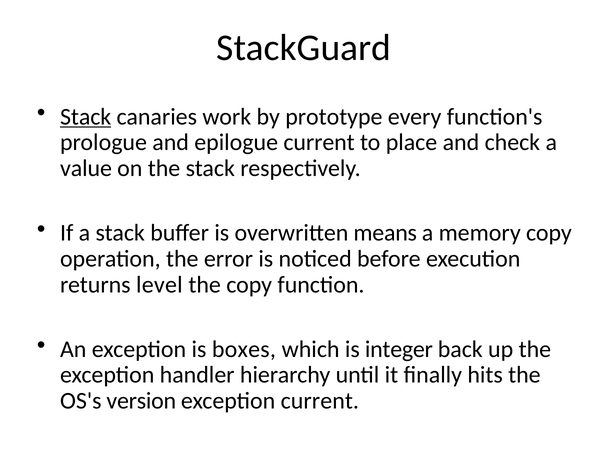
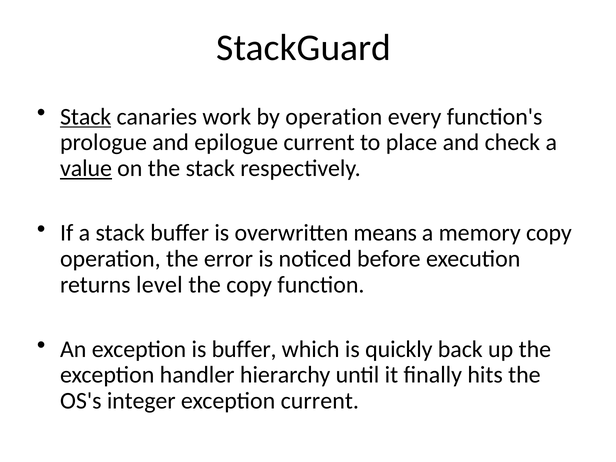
by prototype: prototype -> operation
value underline: none -> present
is boxes: boxes -> buffer
integer: integer -> quickly
version: version -> integer
